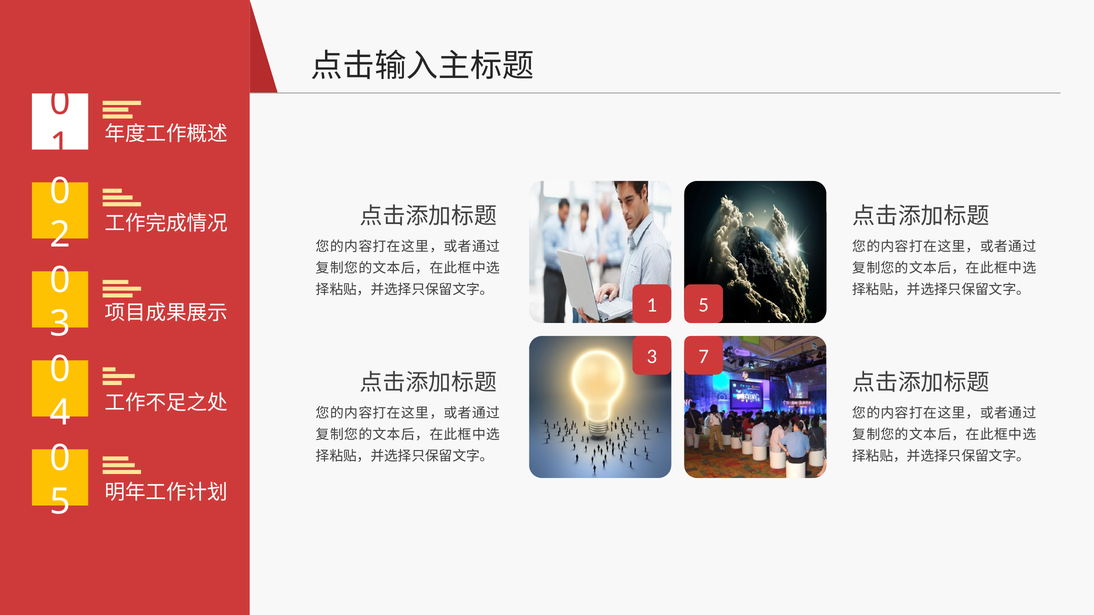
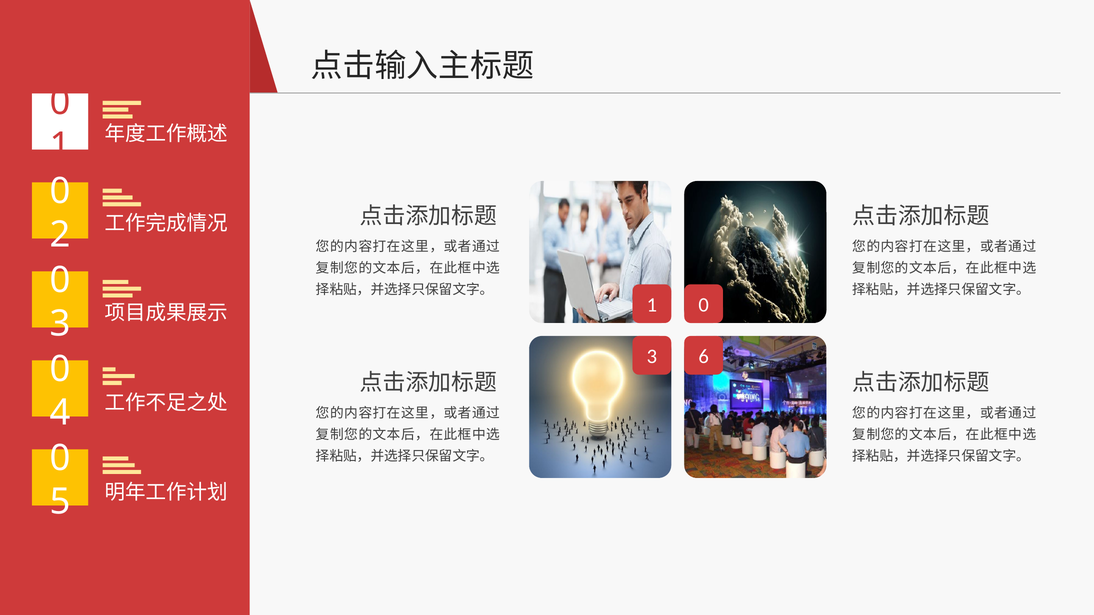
5 at (704, 305): 5 -> 0
7: 7 -> 6
